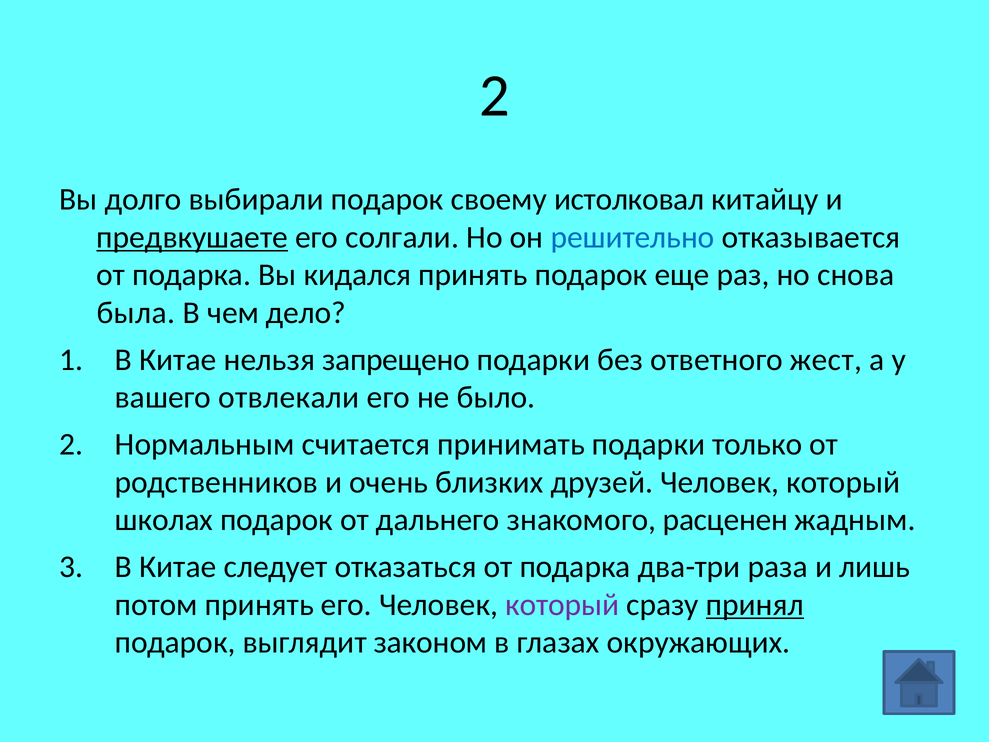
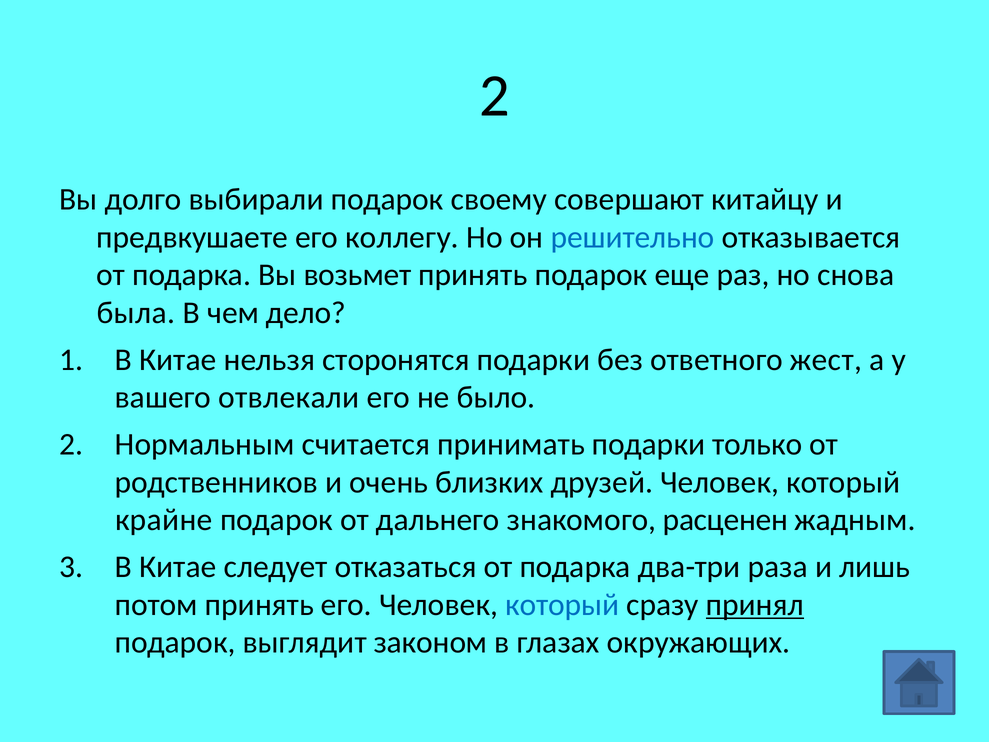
истолковал: истолковал -> совершают
предвкушаете underline: present -> none
солгали: солгали -> коллегу
кидался: кидался -> возьмет
запрещено: запрещено -> сторонятся
школах: школах -> крайне
который at (562, 604) colour: purple -> blue
